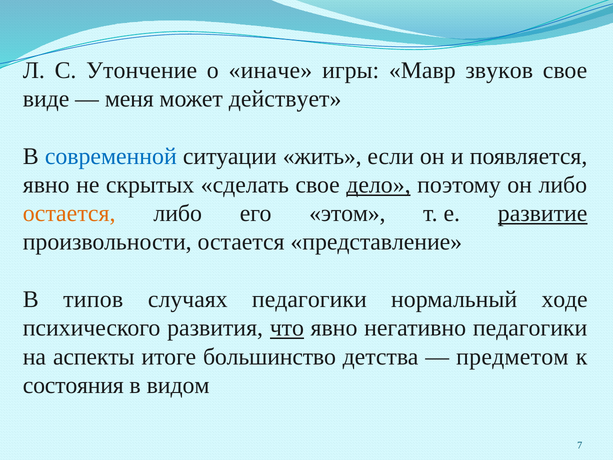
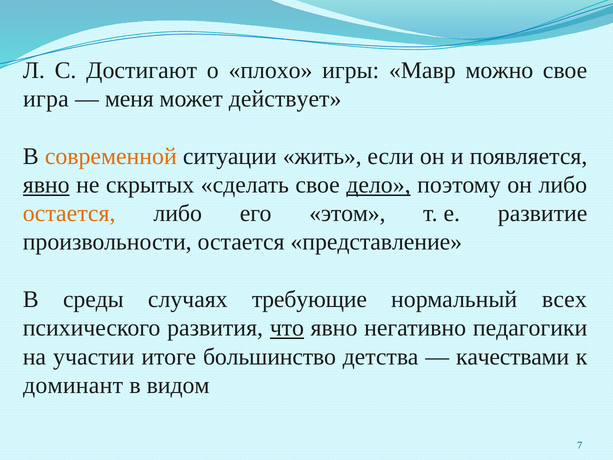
Утончение: Утончение -> Достигают
иначе: иначе -> плохо
звуков: звуков -> можно
виде: виде -> игра
современной colour: blue -> orange
явно at (46, 185) underline: none -> present
развитие underline: present -> none
типов: типов -> среды
случаях педагогики: педагогики -> требующие
ходе: ходе -> всех
аспекты: аспекты -> участии
предметом: предметом -> качествами
состояния: состояния -> доминант
